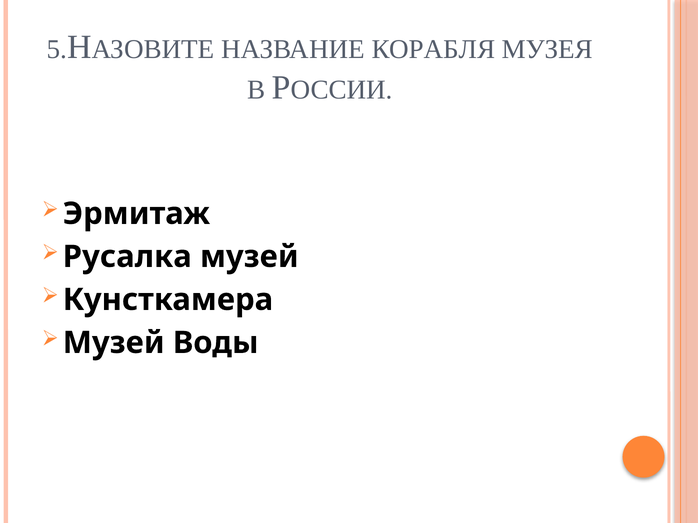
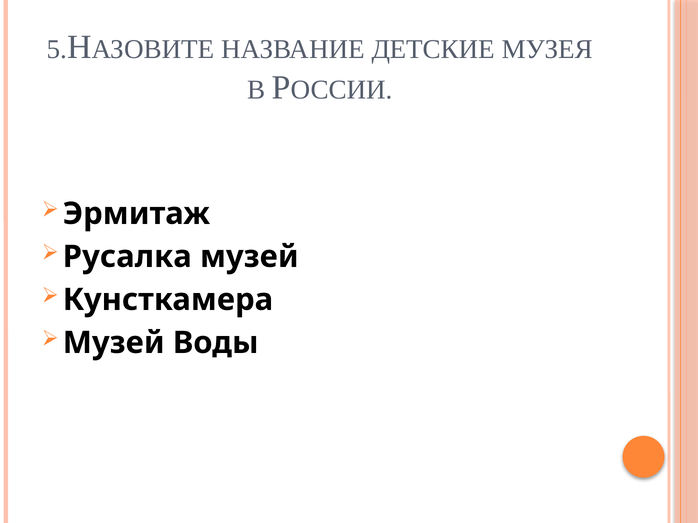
КОРАБЛЯ: КОРАБЛЯ -> ДЕТСКИЕ
